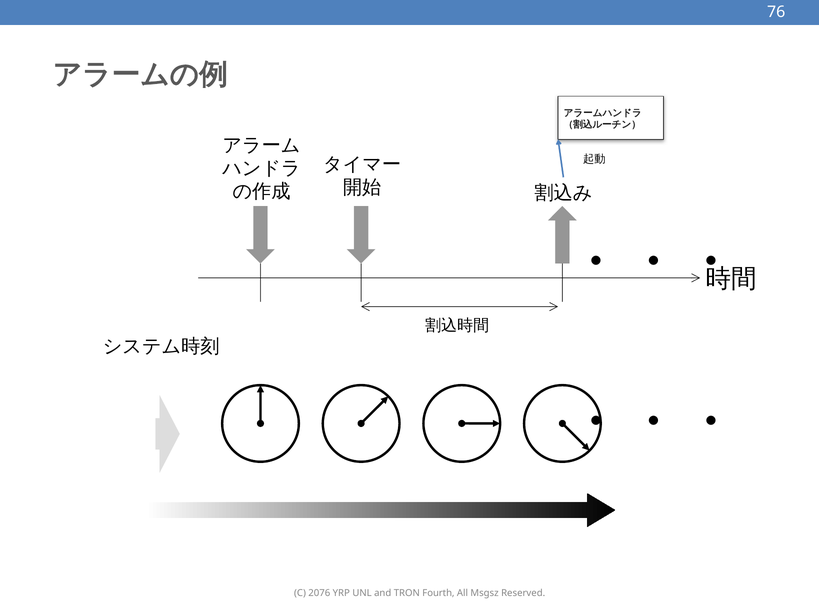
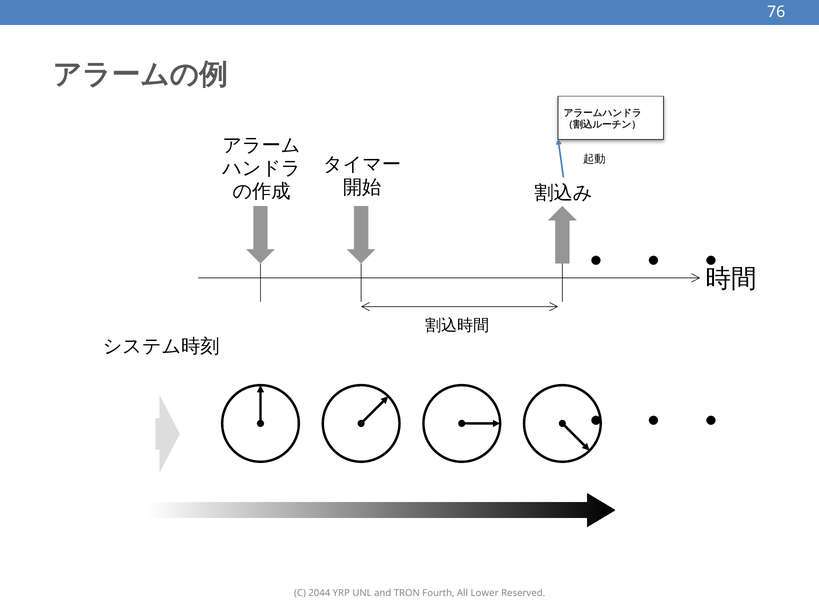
2076: 2076 -> 2044
Msgsz: Msgsz -> Lower
